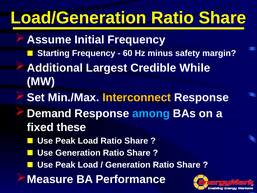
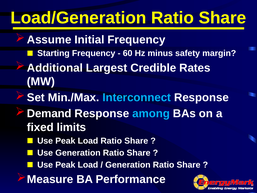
While: While -> Rates
Interconnect colour: yellow -> light blue
these: these -> limits
